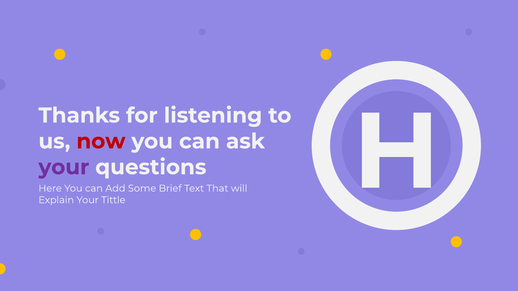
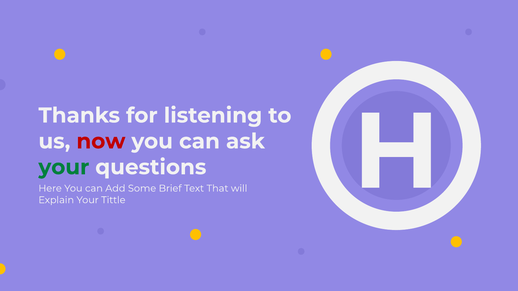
your at (64, 167) colour: purple -> green
